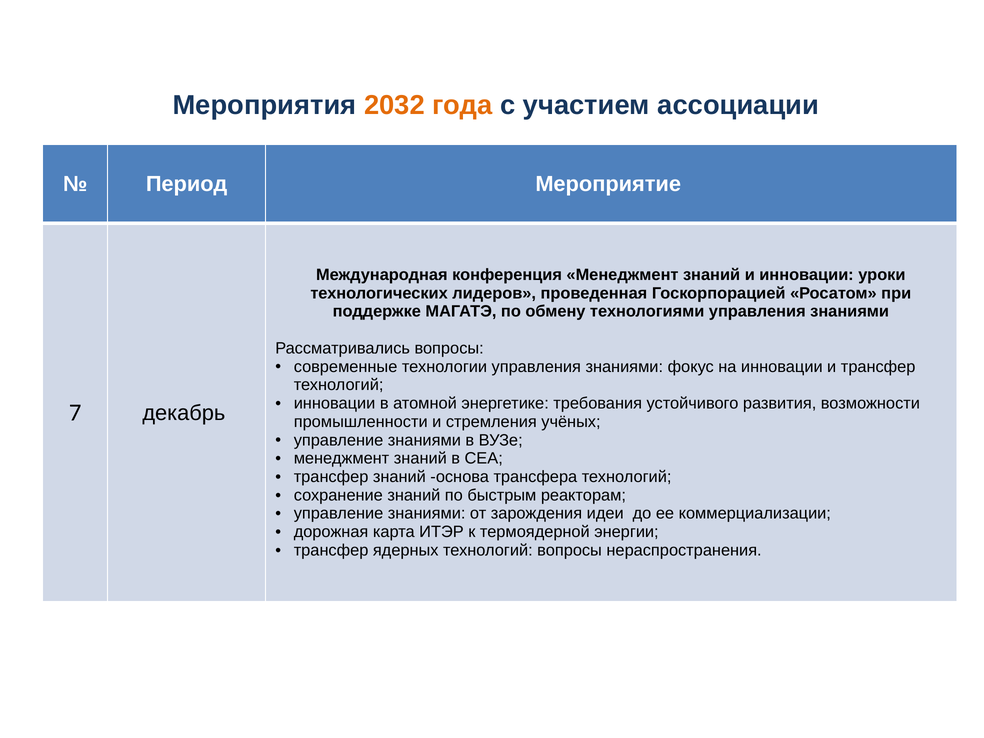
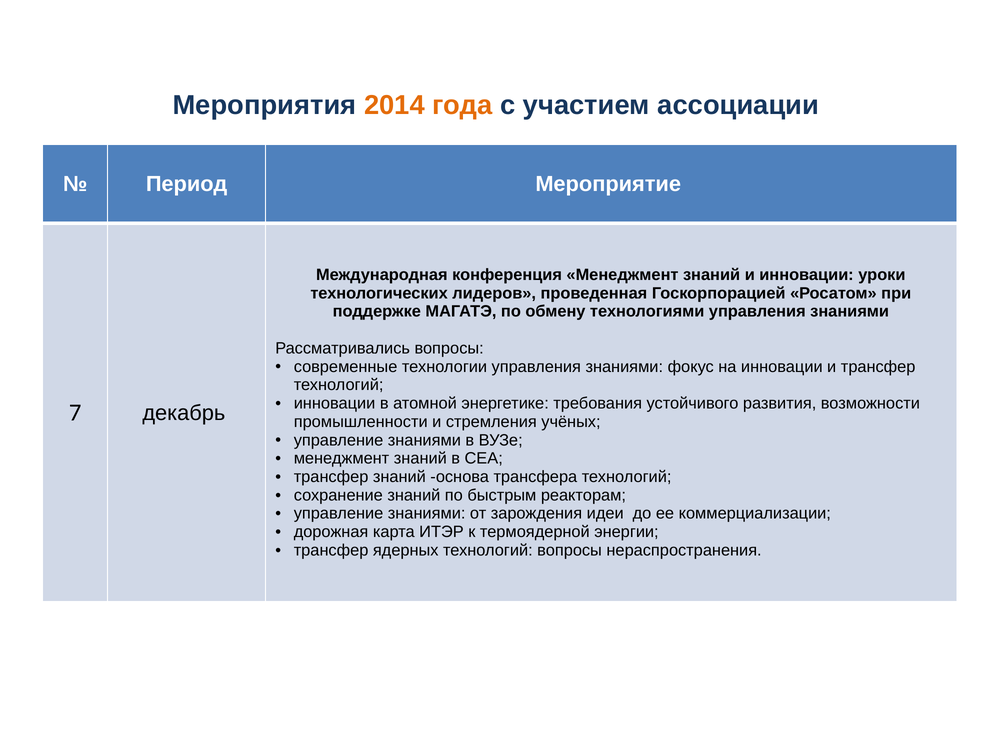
2032: 2032 -> 2014
